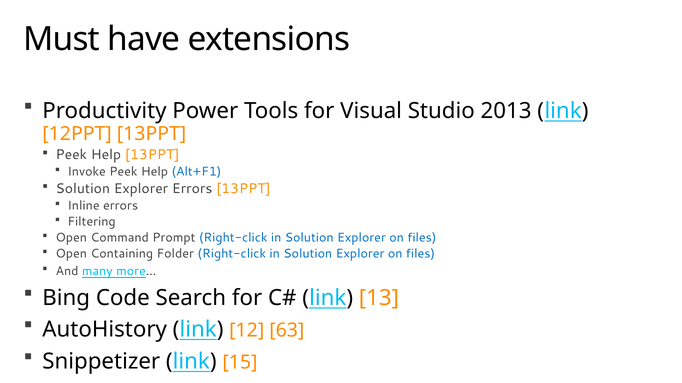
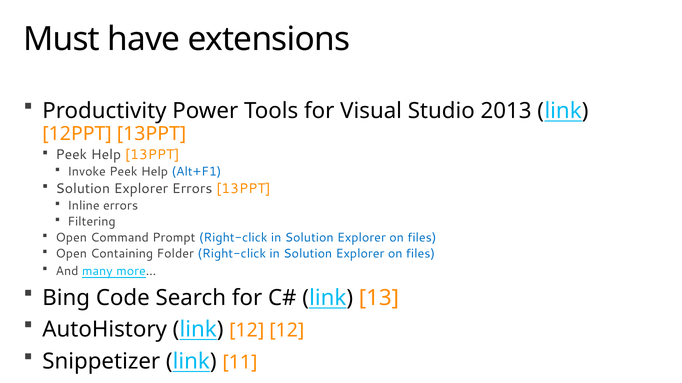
12 63: 63 -> 12
15: 15 -> 11
